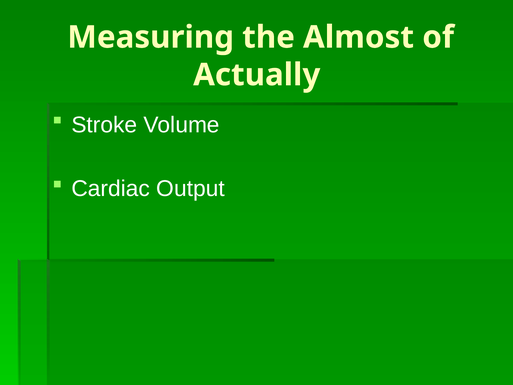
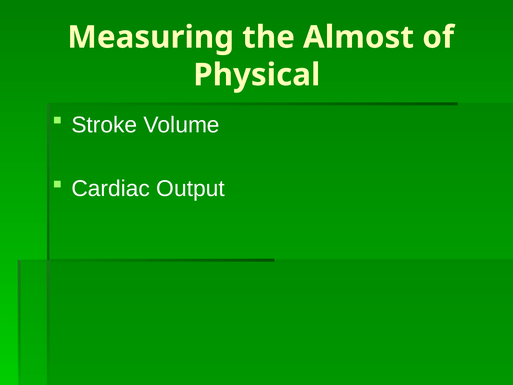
Actually: Actually -> Physical
